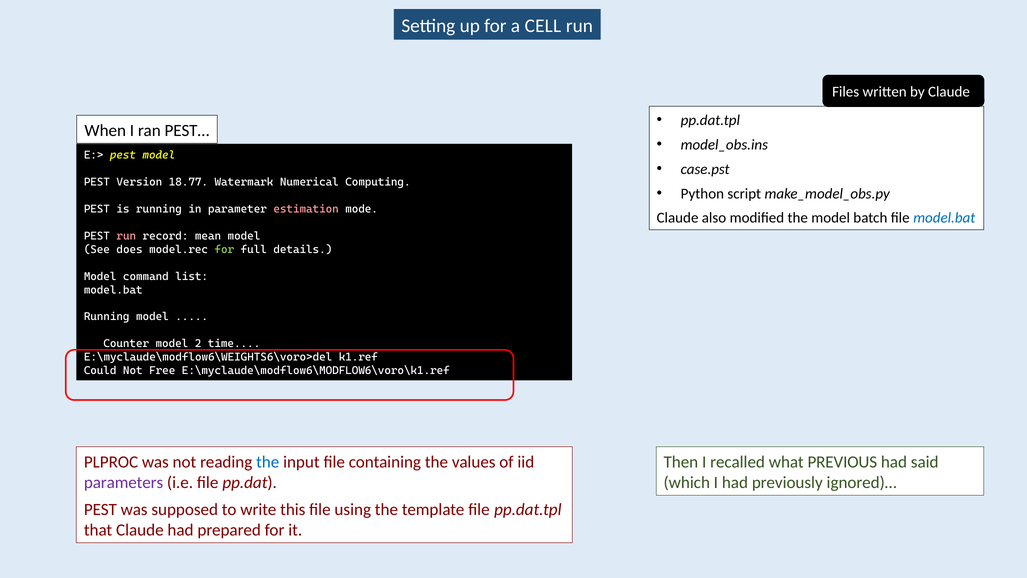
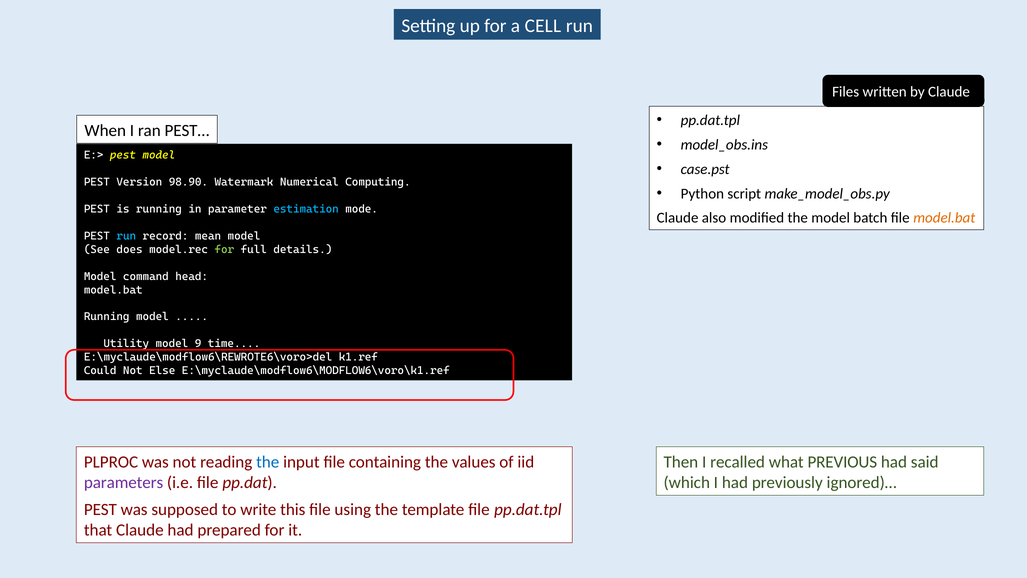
18.77: 18.77 -> 98.90
estimation colour: pink -> light blue
model.bat at (944, 218) colour: blue -> orange
run at (126, 236) colour: pink -> light blue
list: list -> head
Counter: Counter -> Utility
2: 2 -> 9
E:\myclaude\modflow6\WEIGHTS6\voro>del: E:\myclaude\modflow6\WEIGHTS6\voro>del -> E:\myclaude\modflow6\REWROTE6\voro>del
Free: Free -> Else
